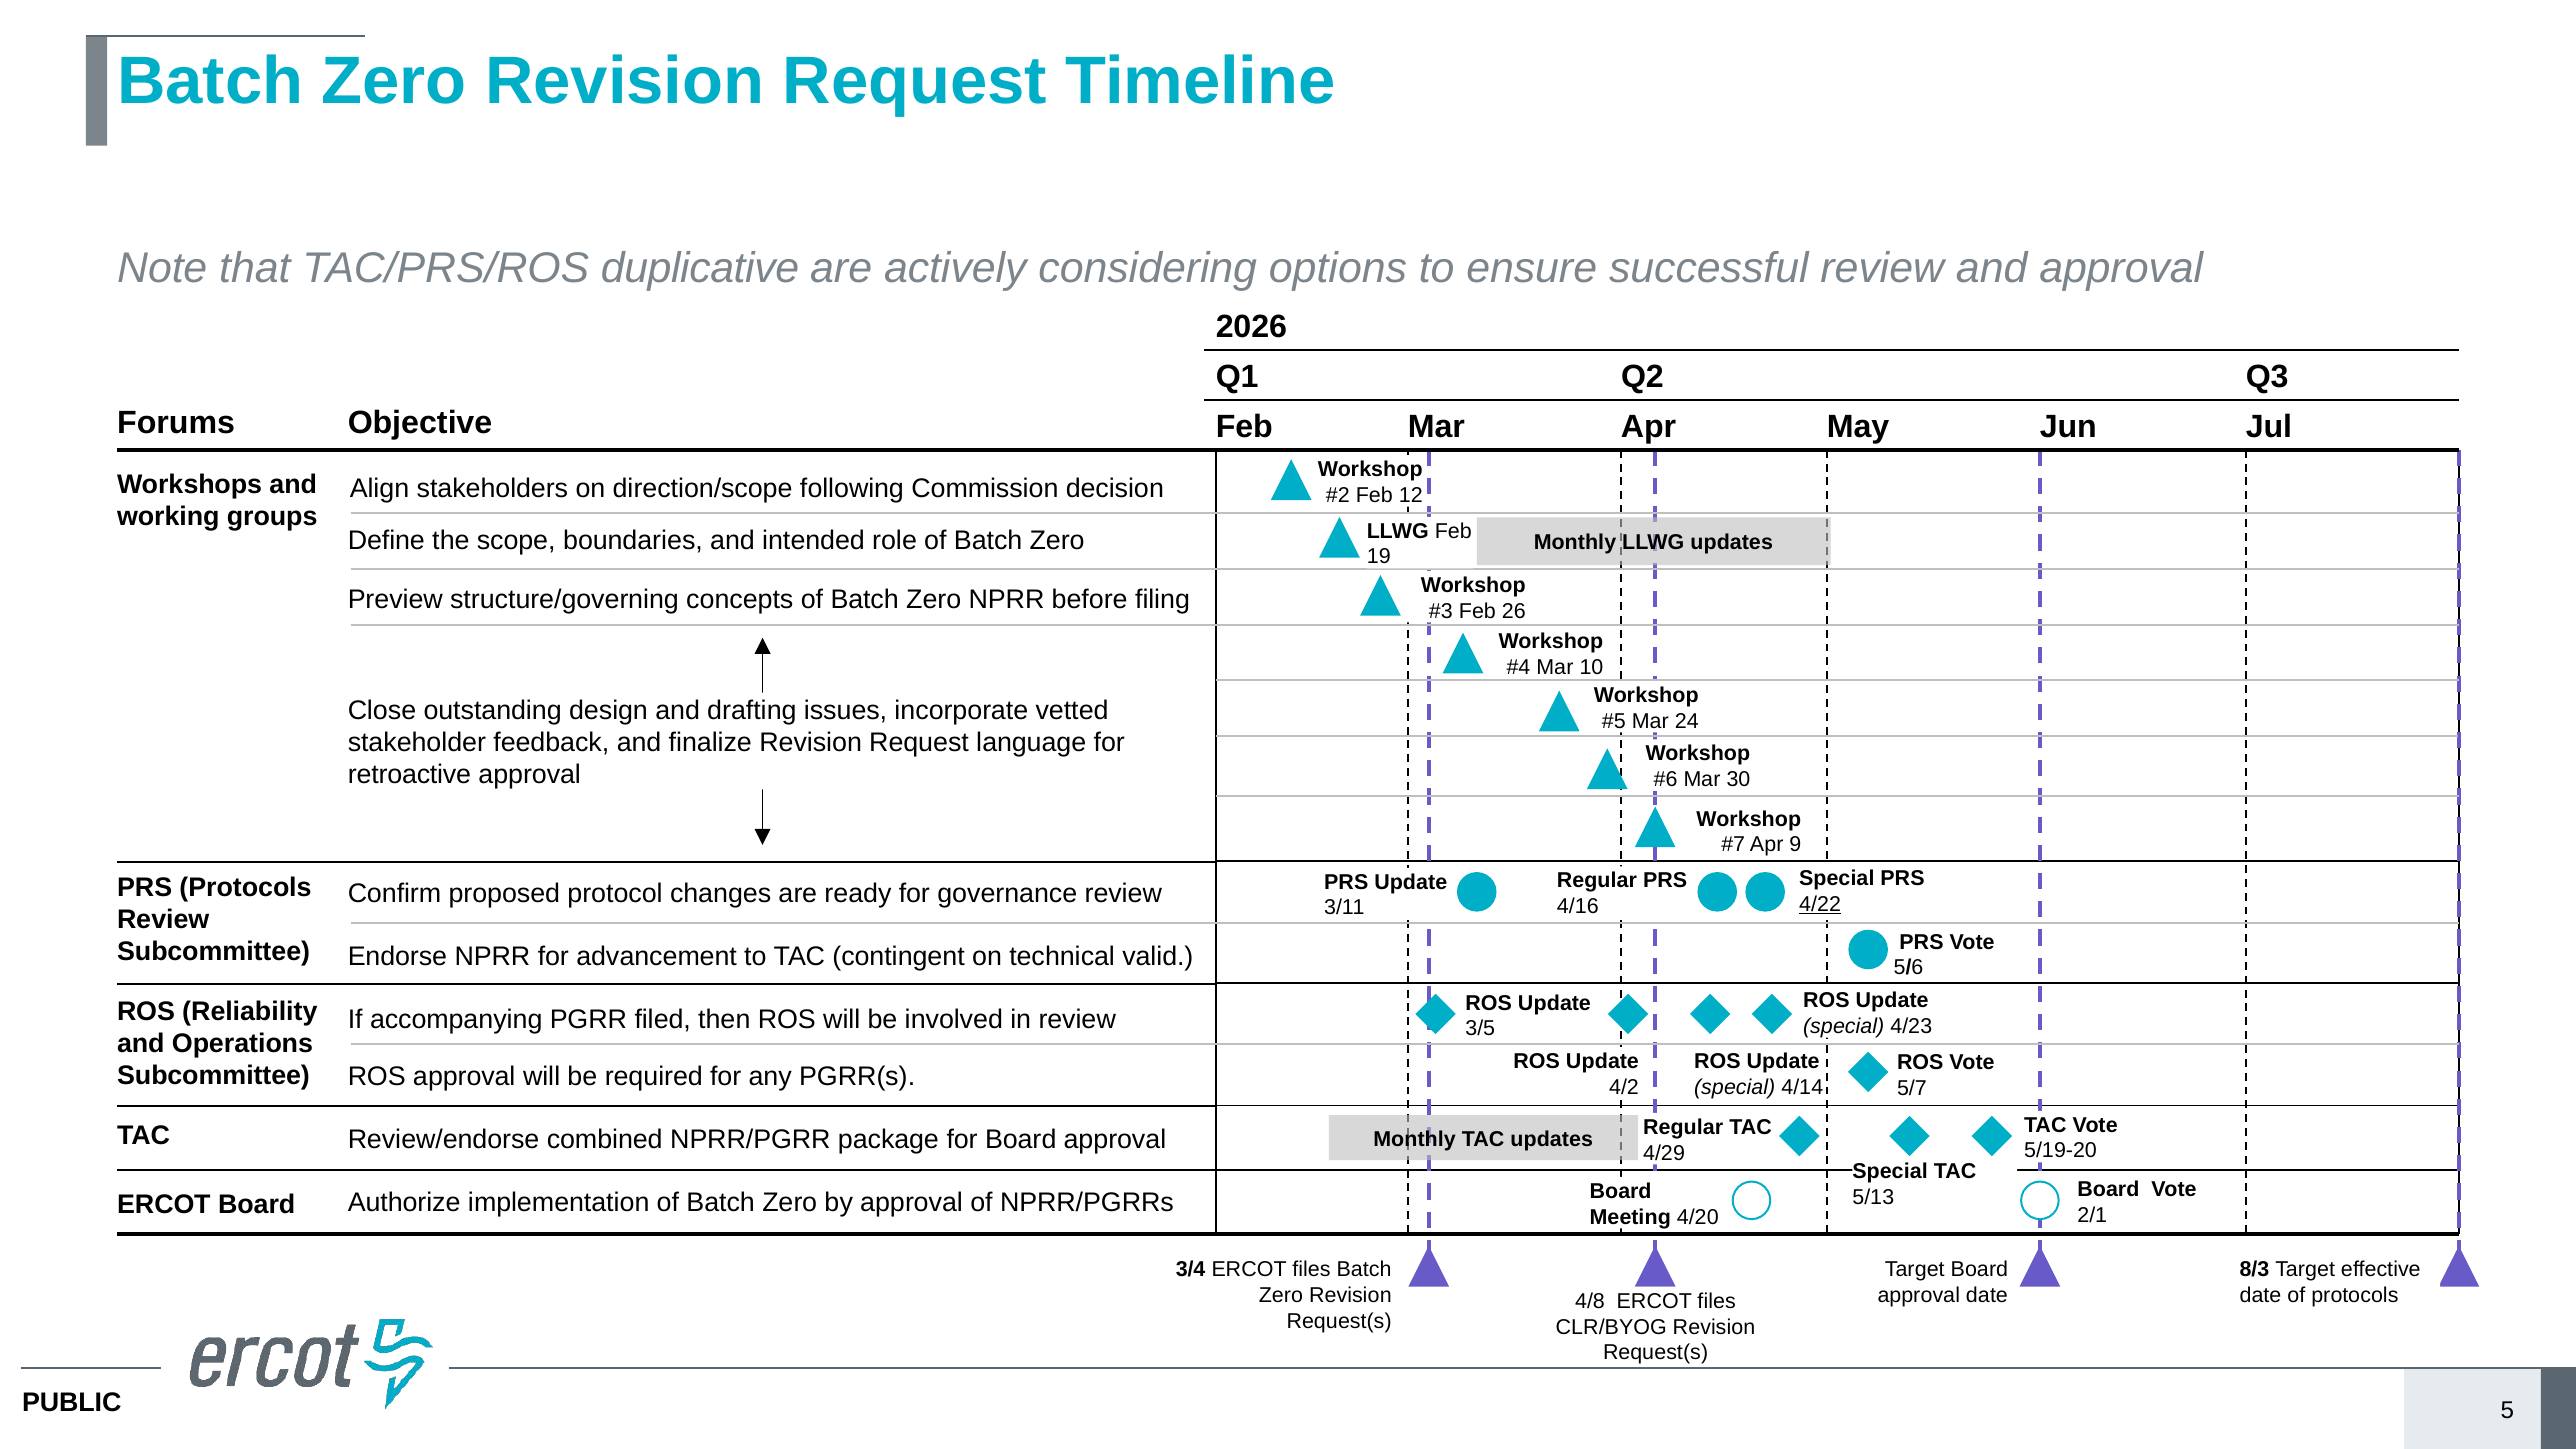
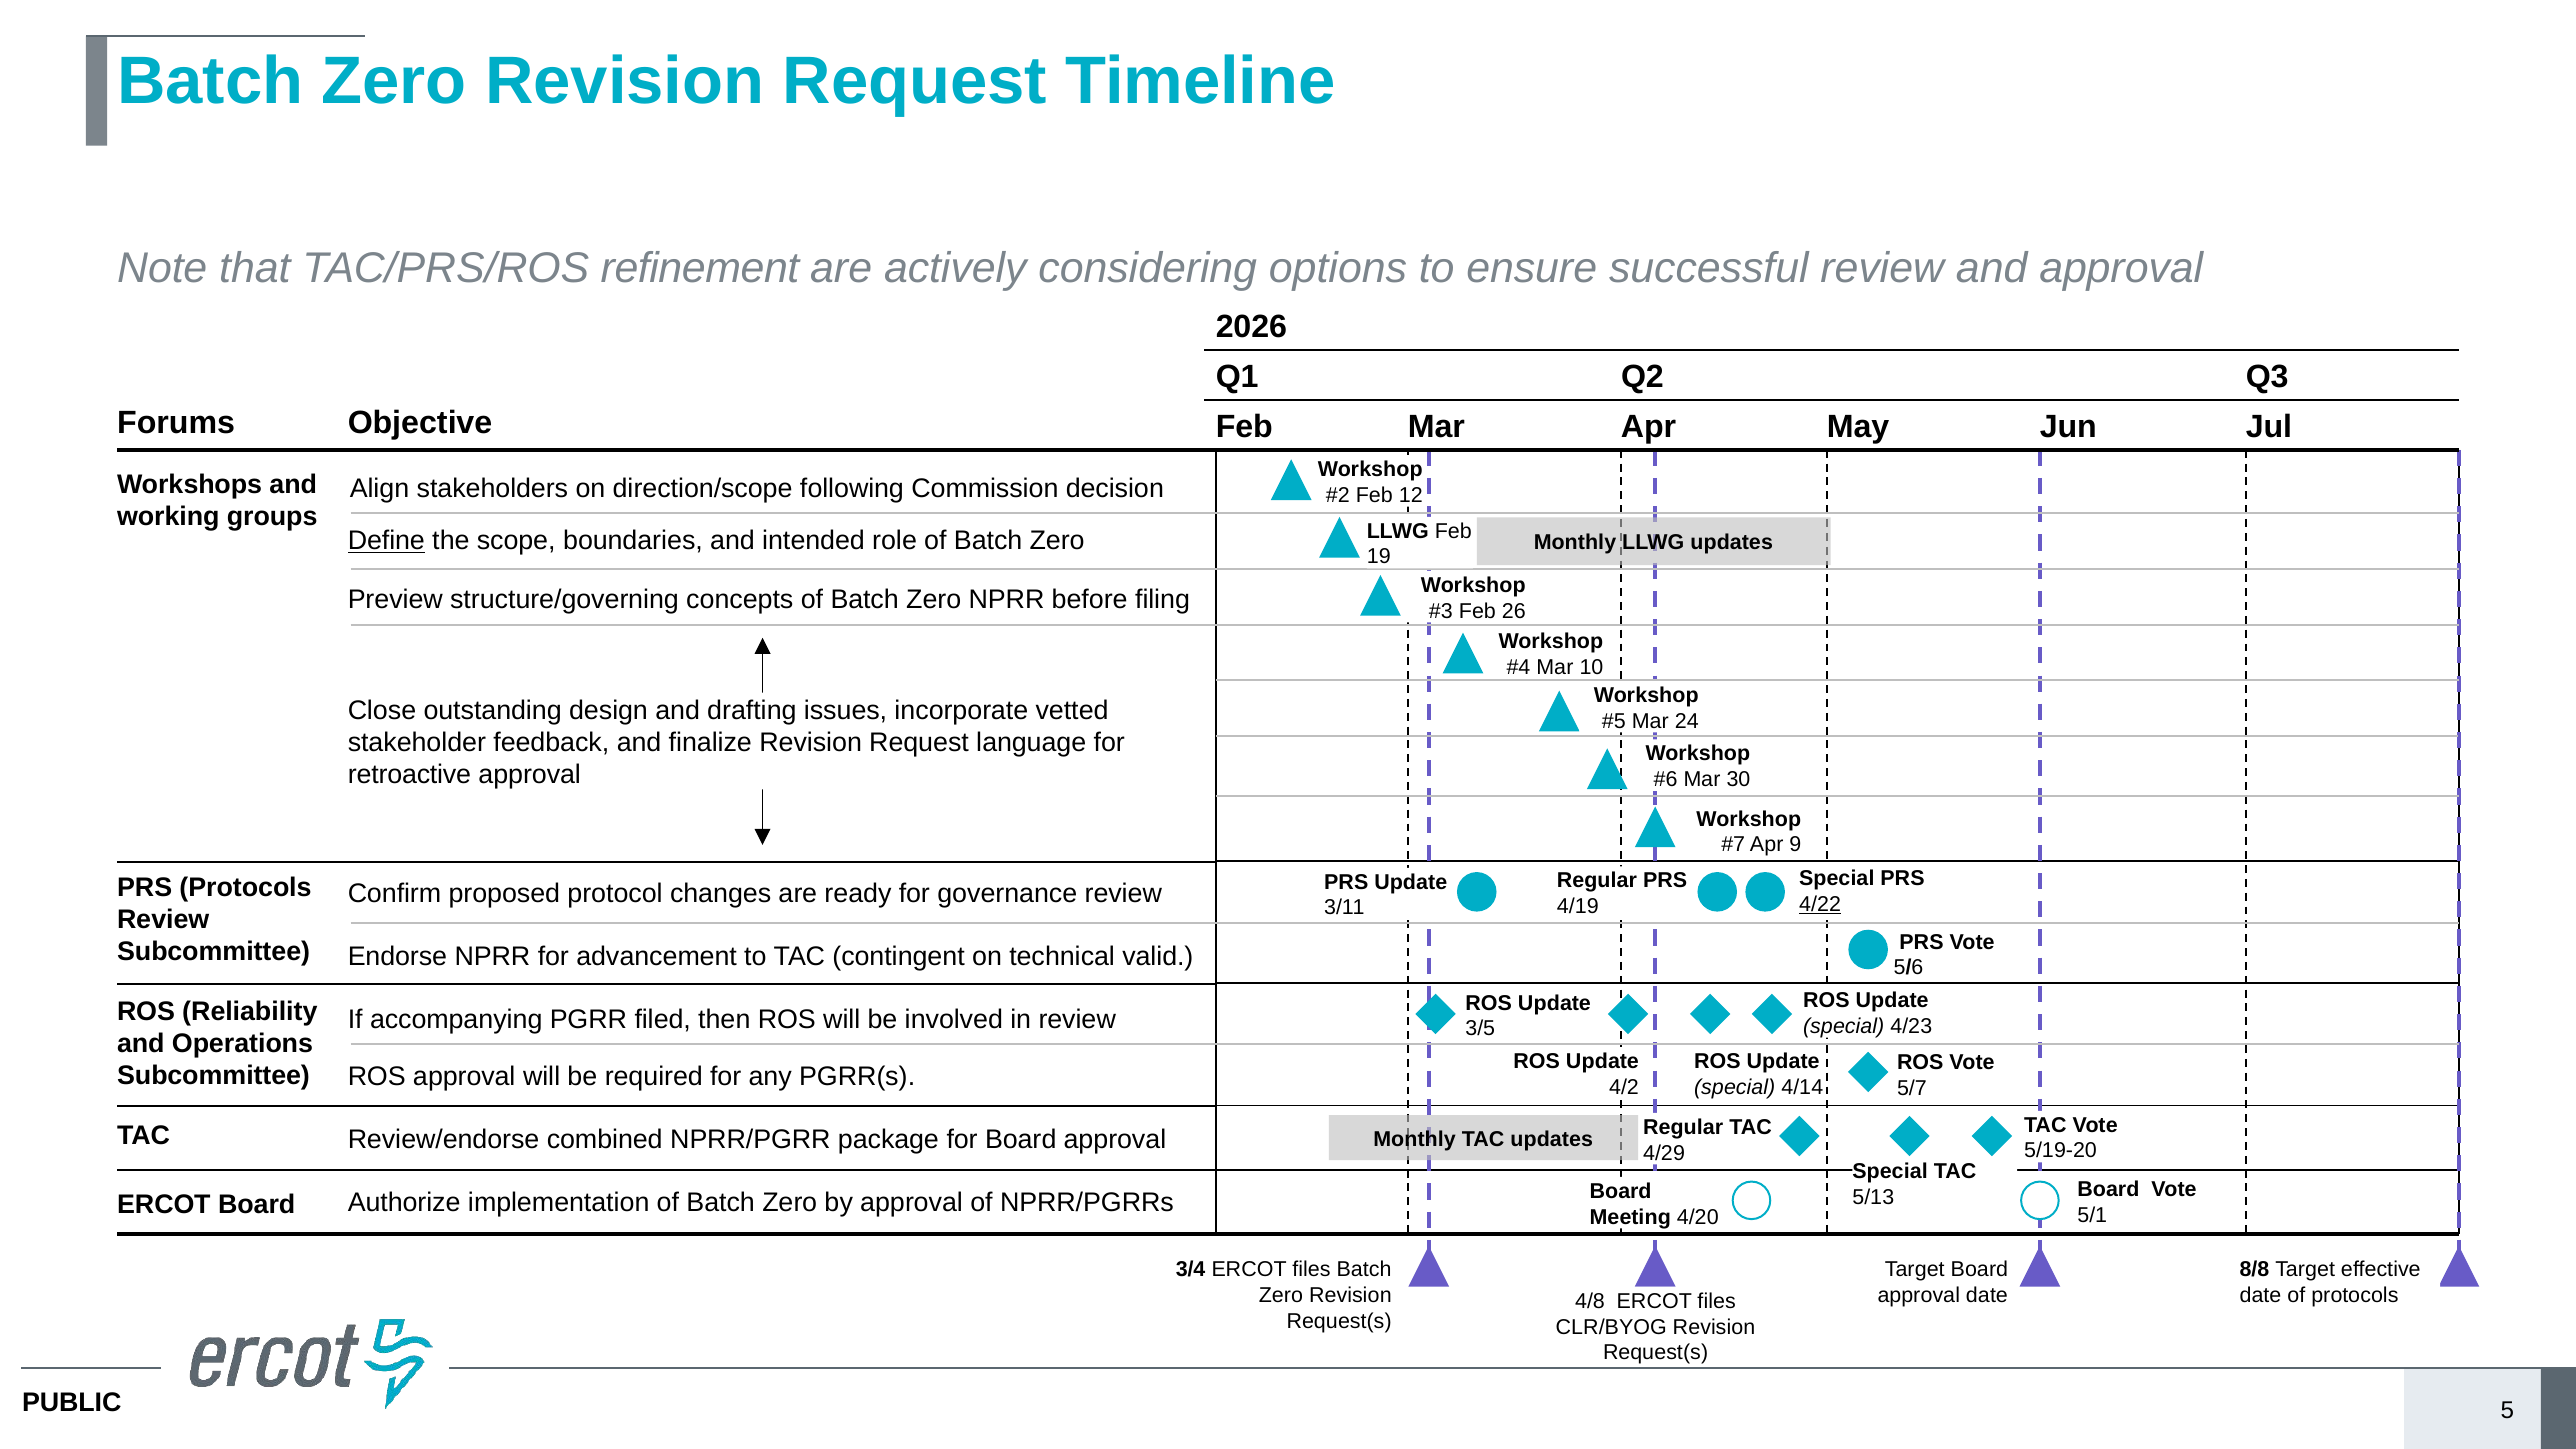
duplicative: duplicative -> refinement
Define underline: none -> present
4/16: 4/16 -> 4/19
2/1: 2/1 -> 5/1
8/3: 8/3 -> 8/8
